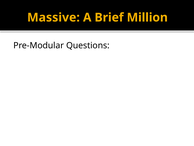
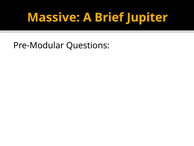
Million: Million -> Jupiter
